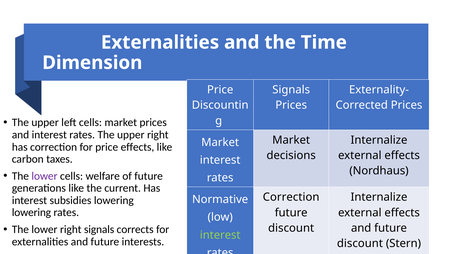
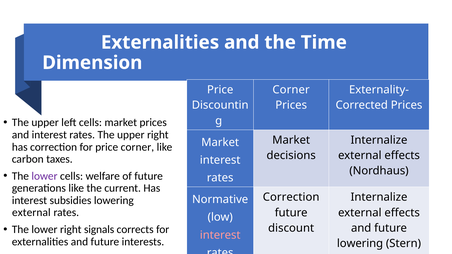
Signals at (291, 90): Signals -> Corner
price effects: effects -> corner
lowering at (31, 213): lowering -> external
interest at (220, 235) colour: light green -> pink
discount at (360, 244): discount -> lowering
